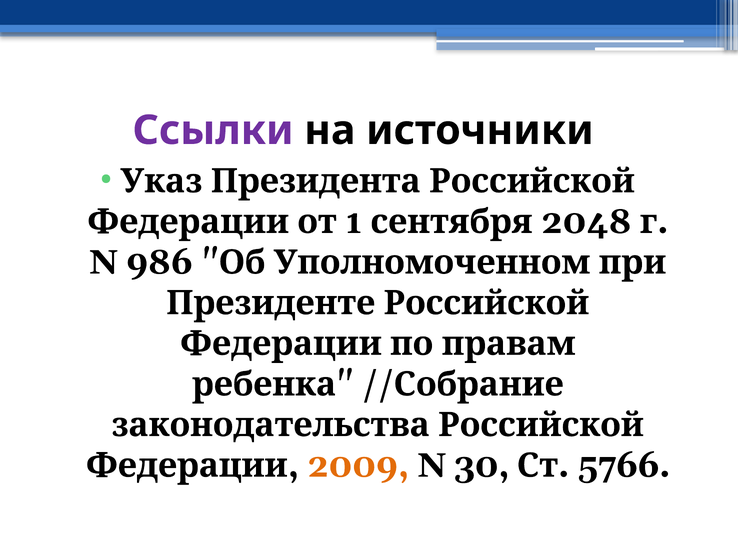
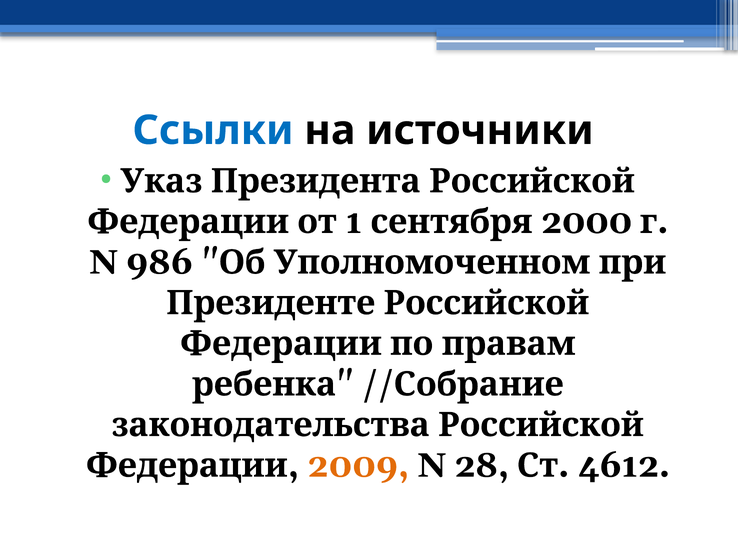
Ссылки colour: purple -> blue
2048: 2048 -> 2000
30: 30 -> 28
5766: 5766 -> 4612
